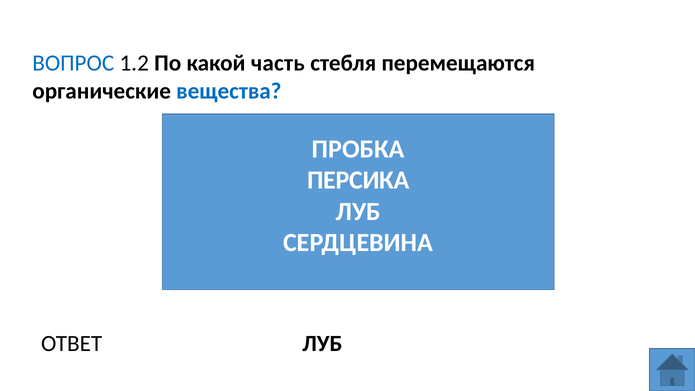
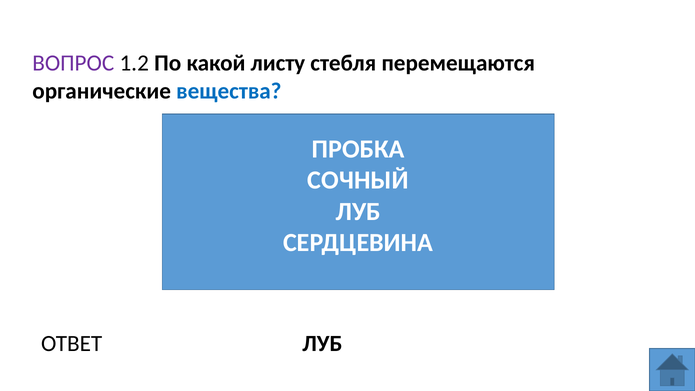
ВОПРОС colour: blue -> purple
часть: часть -> листу
ПЕРСИКА: ПЕРСИКА -> СОЧНЫЙ
